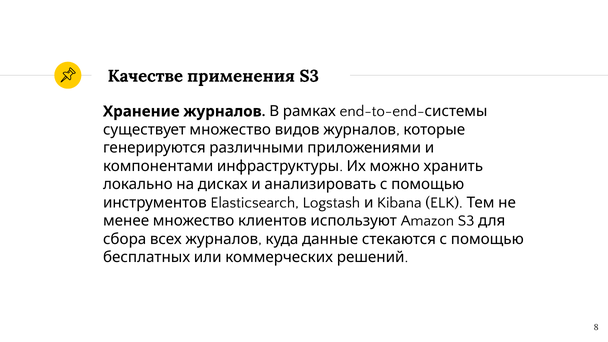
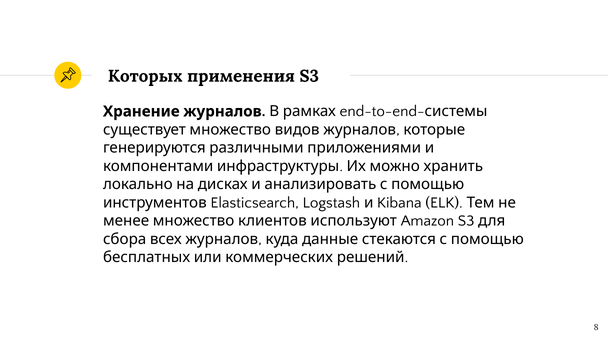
Качестве: Качестве -> Которых
